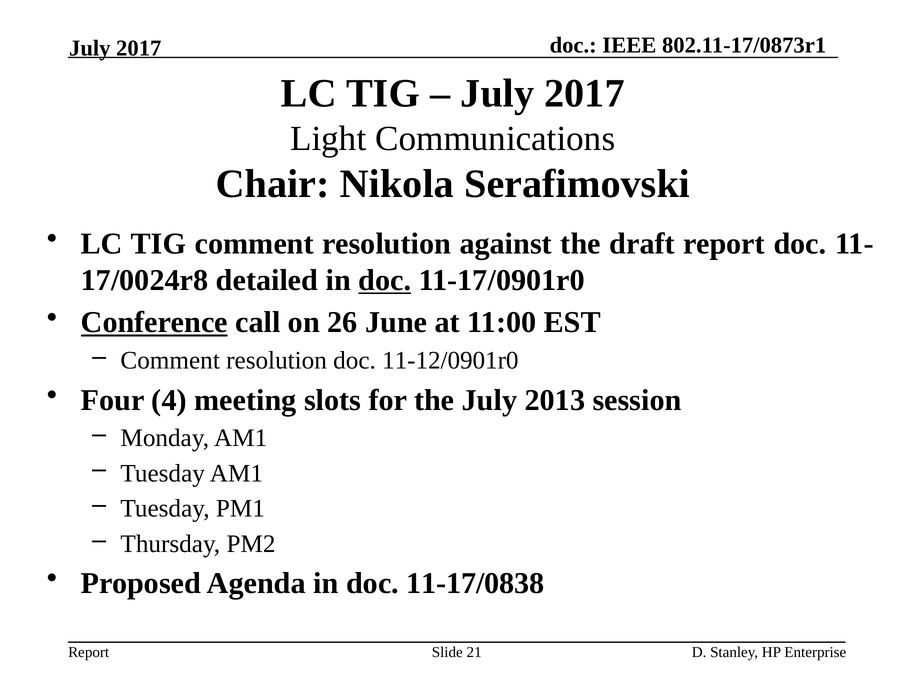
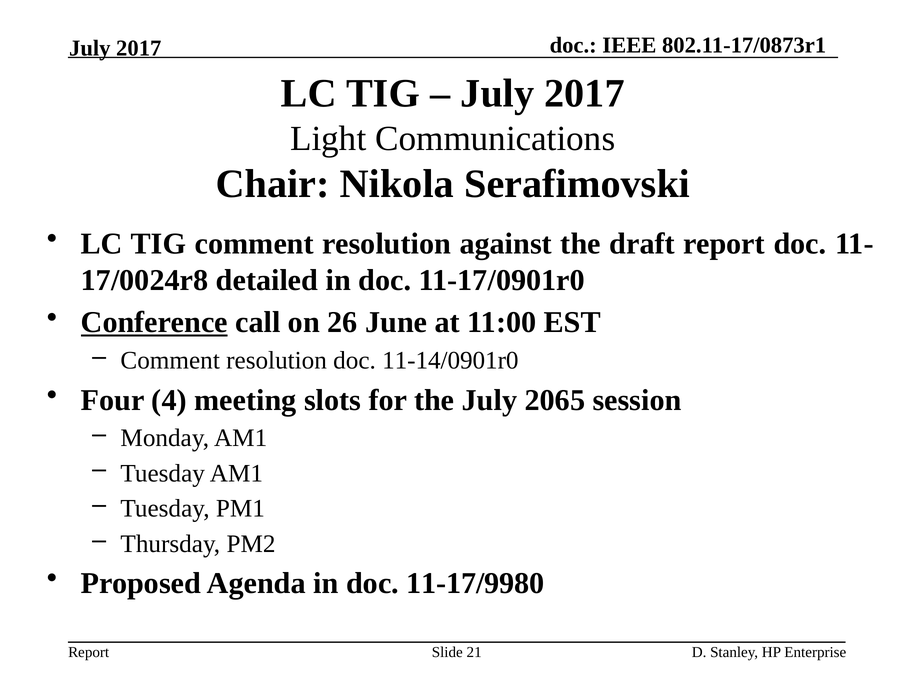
doc at (385, 280) underline: present -> none
11-12/0901r0: 11-12/0901r0 -> 11-14/0901r0
2013: 2013 -> 2065
11-17/0838: 11-17/0838 -> 11-17/9980
